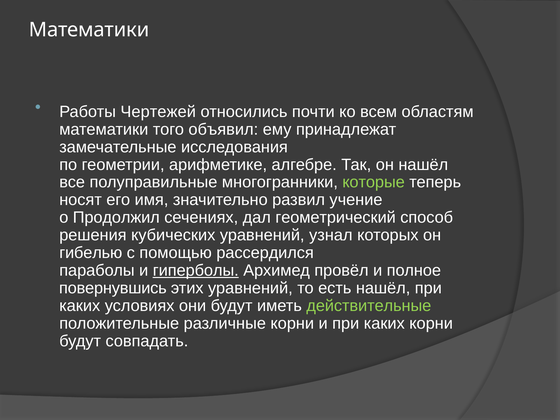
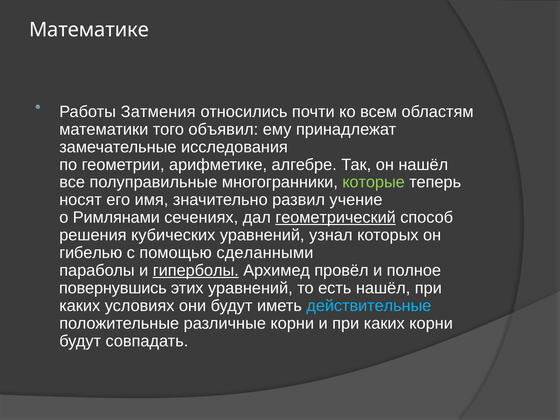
Математики at (89, 30): Математики -> Математике
Чертежей: Чертежей -> Затмения
Продолжил: Продолжил -> Римлянами
геометрический underline: none -> present
рассердился: рассердился -> сделанными
действительные colour: light green -> light blue
